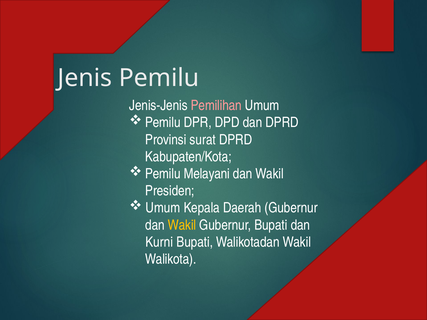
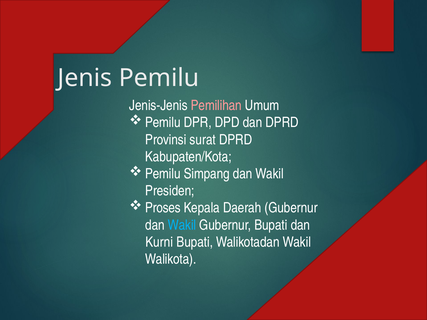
Melayani: Melayani -> Simpang
Umum at (163, 208): Umum -> Proses
Wakil at (182, 225) colour: yellow -> light blue
